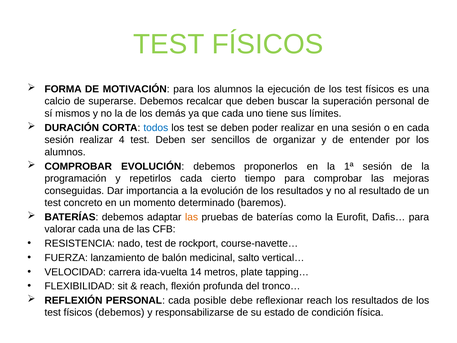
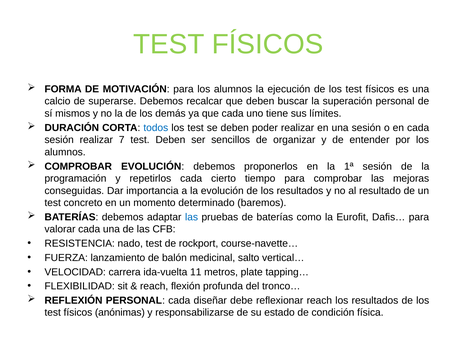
4: 4 -> 7
las at (192, 217) colour: orange -> blue
14: 14 -> 11
posible: posible -> diseñar
físicos debemos: debemos -> anónimas
